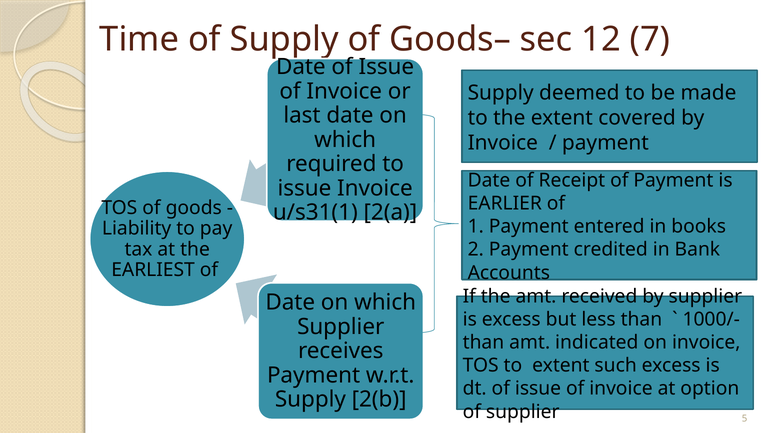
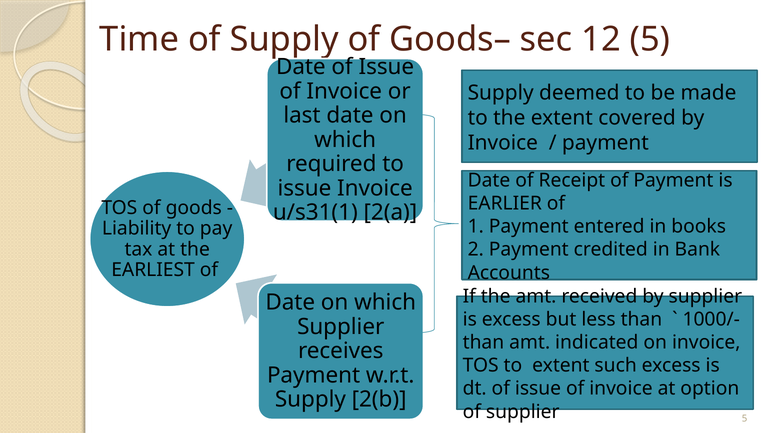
12 7: 7 -> 5
